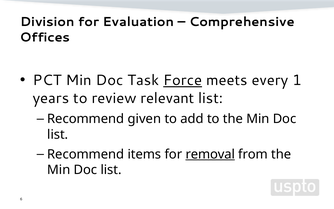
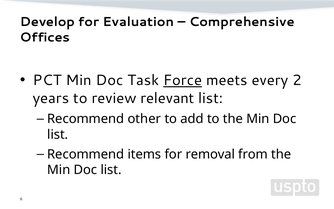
Division: Division -> Develop
1: 1 -> 2
given: given -> other
removal underline: present -> none
